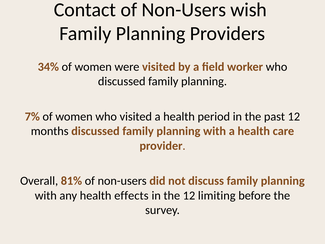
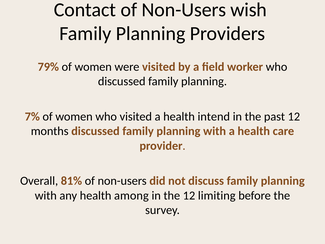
34%: 34% -> 79%
period: period -> intend
effects: effects -> among
